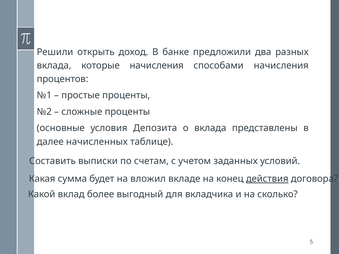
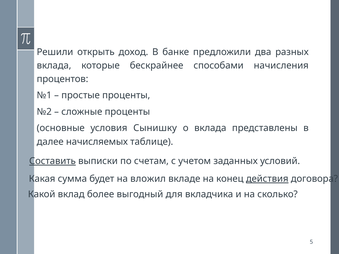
которые начисления: начисления -> бескрайнее
Депозита: Депозита -> Сынишку
начисленных: начисленных -> начисляемых
Составить underline: none -> present
